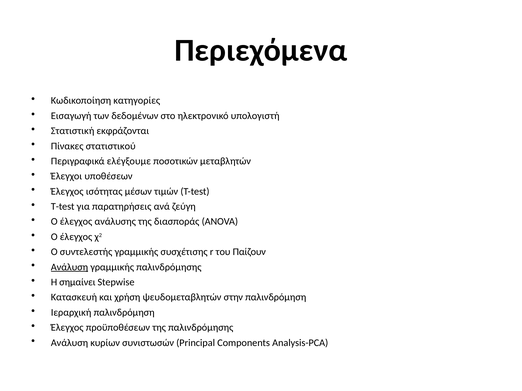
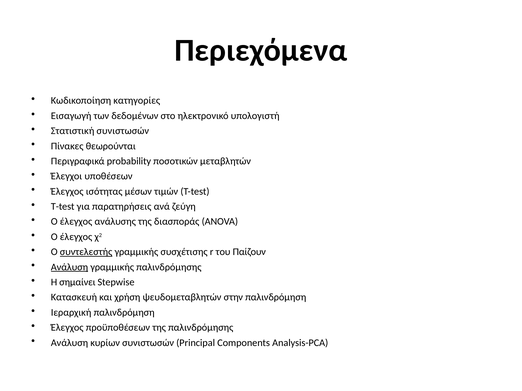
Στατιστική εκφράζονται: εκφράζονται -> συνιστωσών
στατιστικού: στατιστικού -> θεωρούνται
ελέγξουμε: ελέγξουμε -> probability
συντελεστής underline: none -> present
